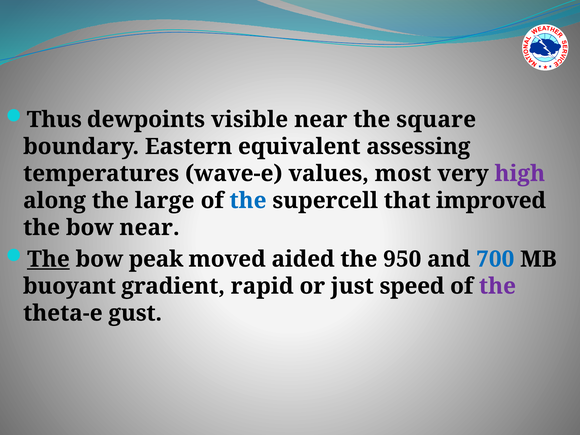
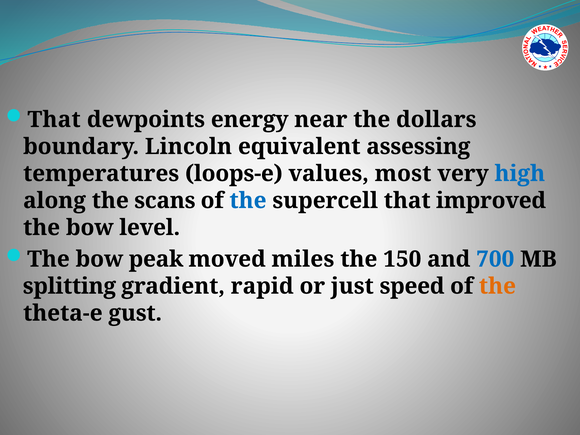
Thus at (54, 120): Thus -> That
visible: visible -> energy
square: square -> dollars
Eastern: Eastern -> Lincoln
wave-e: wave-e -> loops-e
high colour: purple -> blue
large: large -> scans
bow near: near -> level
The at (48, 259) underline: present -> none
aided: aided -> miles
950: 950 -> 150
buoyant: buoyant -> splitting
the at (497, 286) colour: purple -> orange
